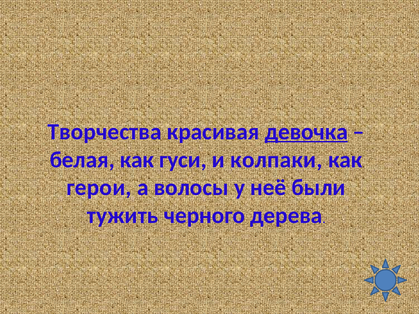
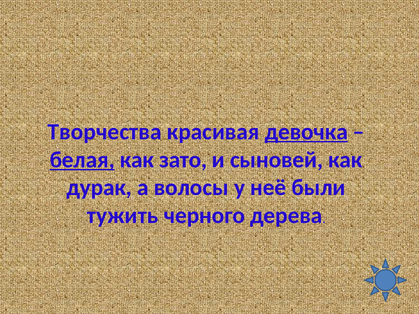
белая underline: none -> present
гуси: гуси -> зато
колпаки: колпаки -> сыновей
герои: герои -> дурак
